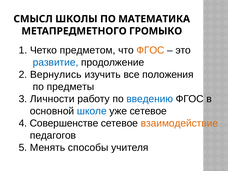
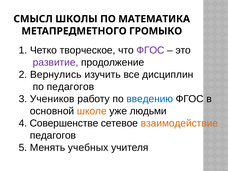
предметом: предметом -> творческое
ФГОС at (150, 50) colour: orange -> purple
развитие colour: blue -> purple
положения: положения -> дисциплин
по предметы: предметы -> педагогов
Личности: Личности -> Учеников
школе colour: blue -> orange
уже сетевое: сетевое -> людьми
способы: способы -> учебных
